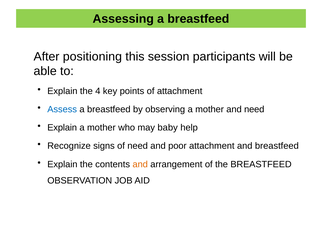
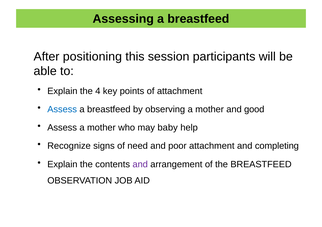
and need: need -> good
Explain at (62, 128): Explain -> Assess
and breastfeed: breastfeed -> completing
and at (140, 165) colour: orange -> purple
